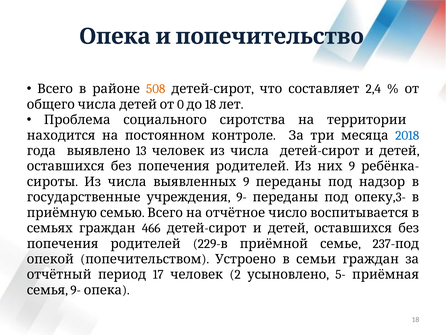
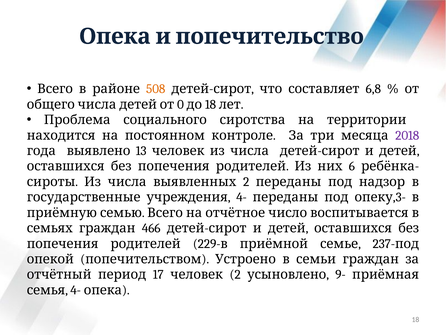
2,4: 2,4 -> 6,8
2018 colour: blue -> purple
9 at (352, 166): 9 -> 6
9 at (246, 182): 9 -> 2
9- at (242, 197): 9- -> 4-
5-: 5- -> 9-
9- at (76, 290): 9- -> 4-
